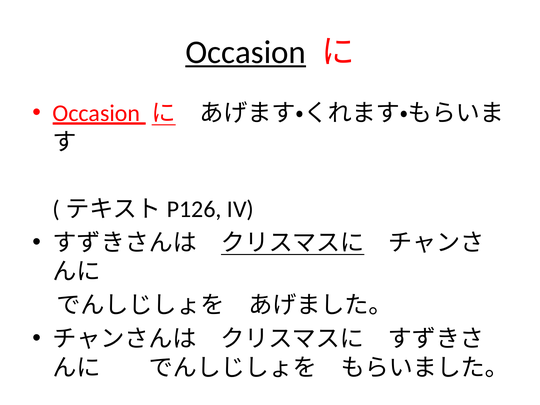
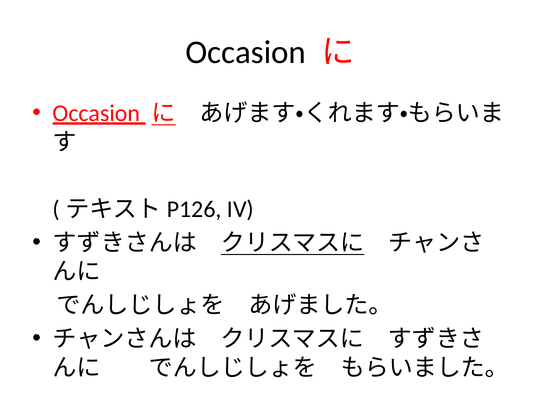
Occasion at (246, 52) underline: present -> none
